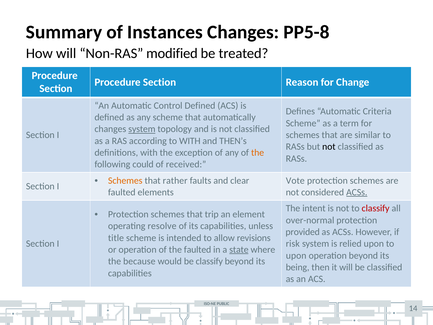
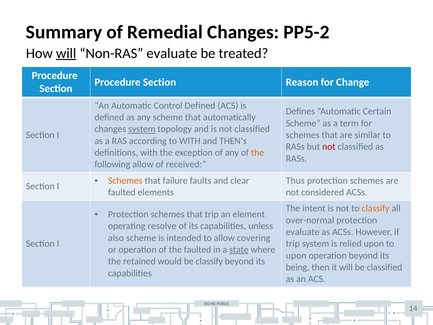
Instances: Instances -> Remedial
PP5-8: PP5-8 -> PP5-2
will at (66, 53) underline: none -> present
Non-RAS modified: modified -> evaluate
Criteria: Criteria -> Certain
not at (329, 147) colour: black -> red
following could: could -> allow
rather: rather -> failure
Vote: Vote -> Thus
ACSs at (357, 192) underline: present -> none
classify at (376, 208) colour: red -> orange
provided at (303, 232): provided -> evaluate
title: title -> also
revisions: revisions -> covering
risk at (293, 244): risk -> trip
because: because -> retained
